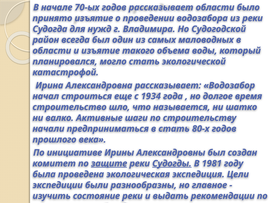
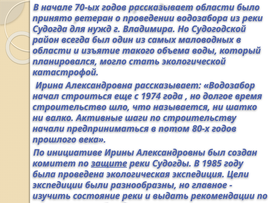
принято изъятие: изъятие -> ветеран
1934: 1934 -> 1974
в стать: стать -> потом
Судогды underline: present -> none
1981: 1981 -> 1985
